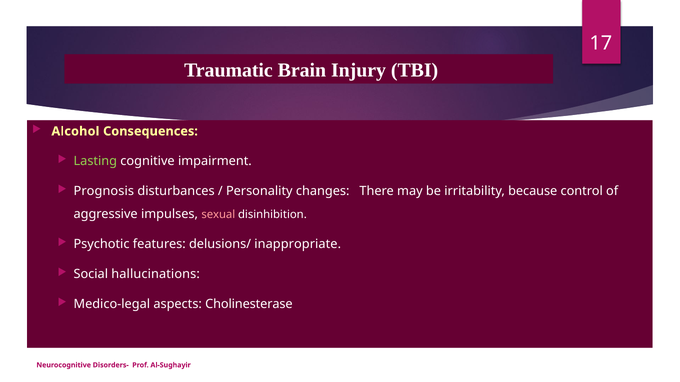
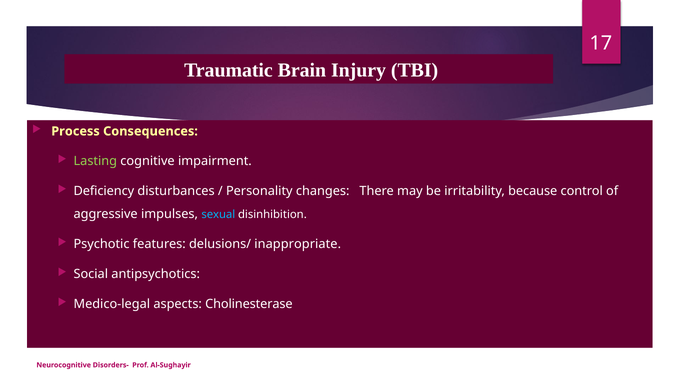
Alcohol: Alcohol -> Process
Prognosis: Prognosis -> Deficiency
sexual colour: pink -> light blue
hallucinations: hallucinations -> antipsychotics
